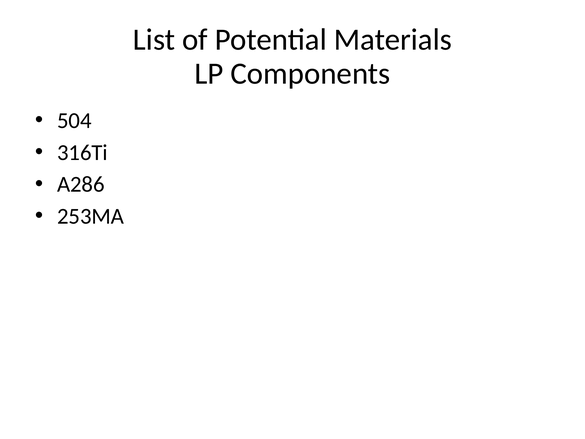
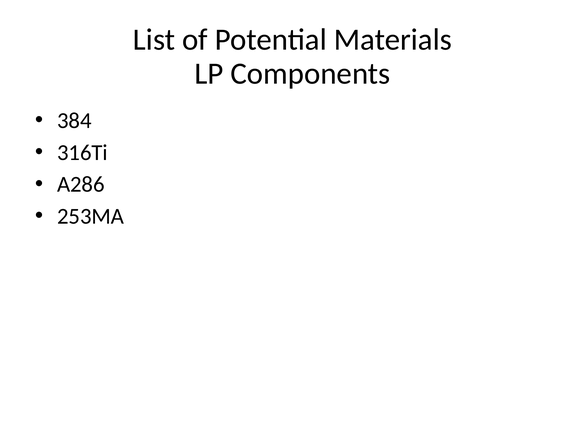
504: 504 -> 384
